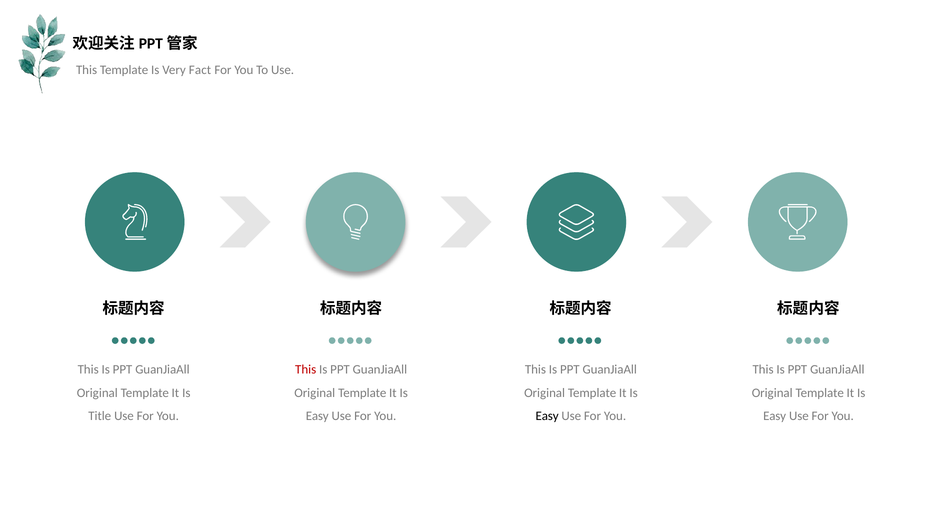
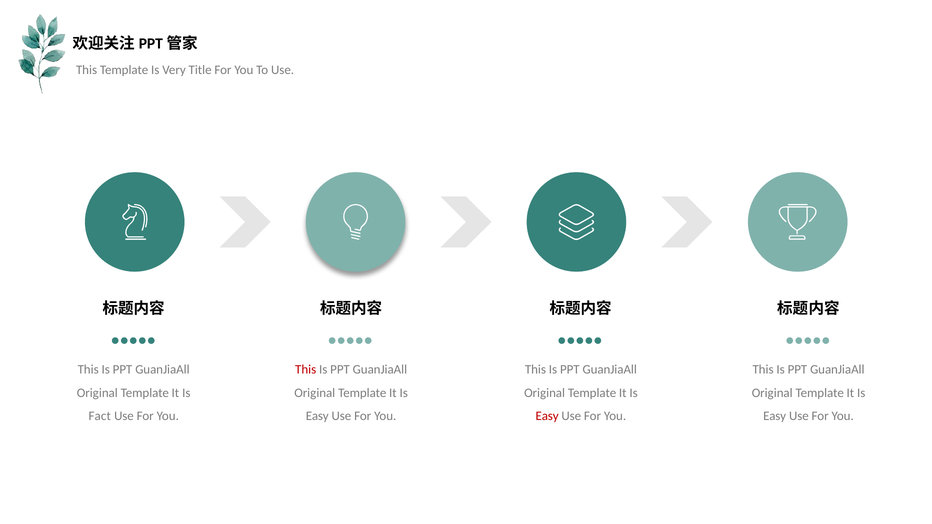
Fact: Fact -> Title
Title: Title -> Fact
Easy at (547, 416) colour: black -> red
